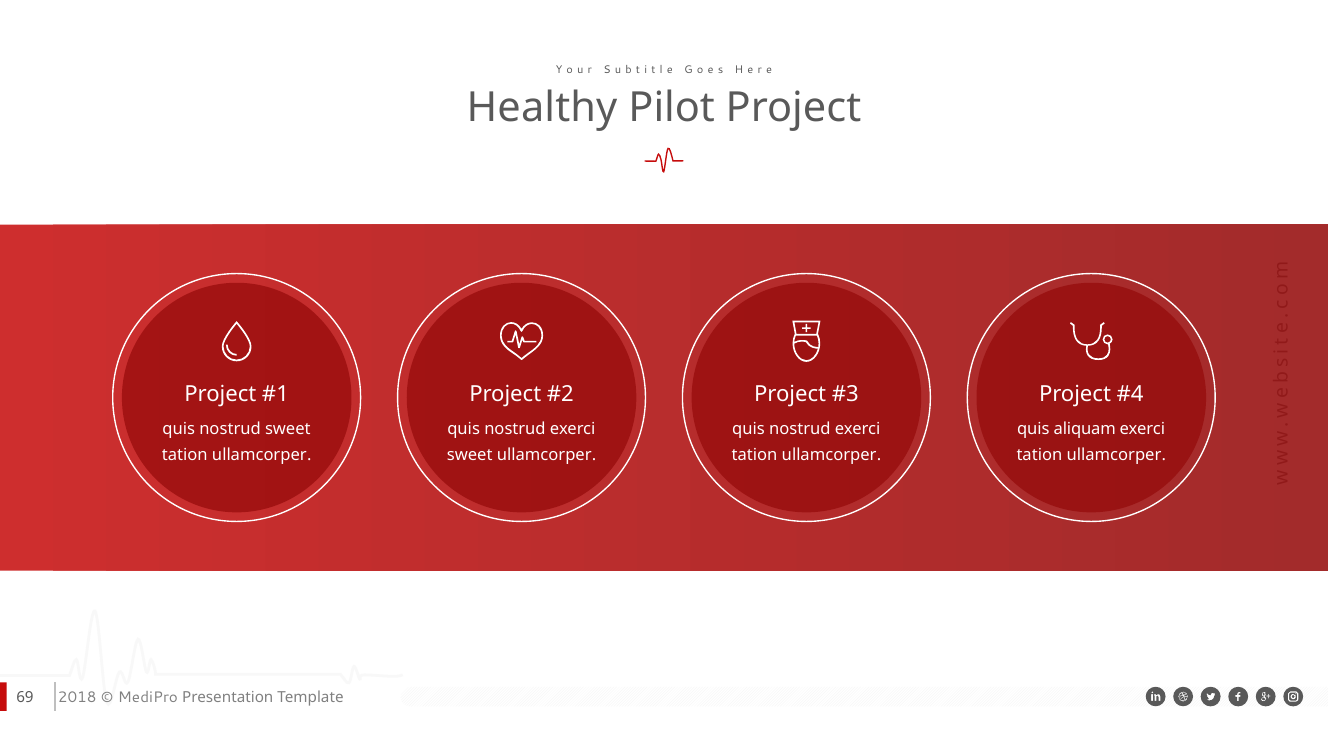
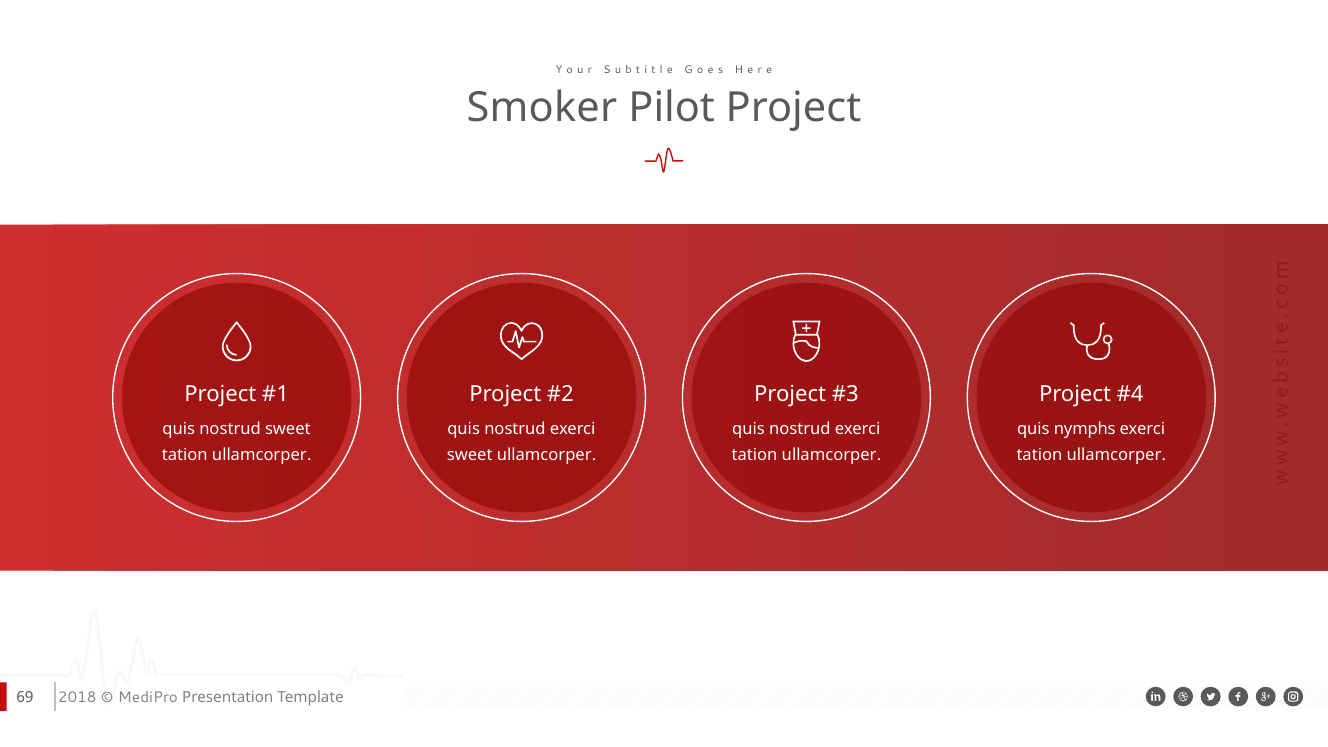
Healthy: Healthy -> Smoker
aliquam: aliquam -> nymphs
